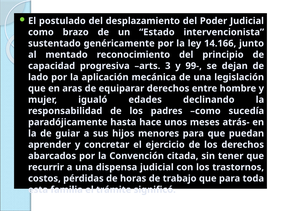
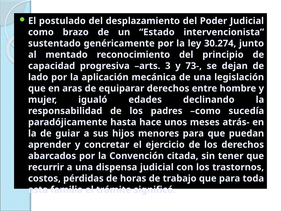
14.166: 14.166 -> 30.274
99-: 99- -> 73-
